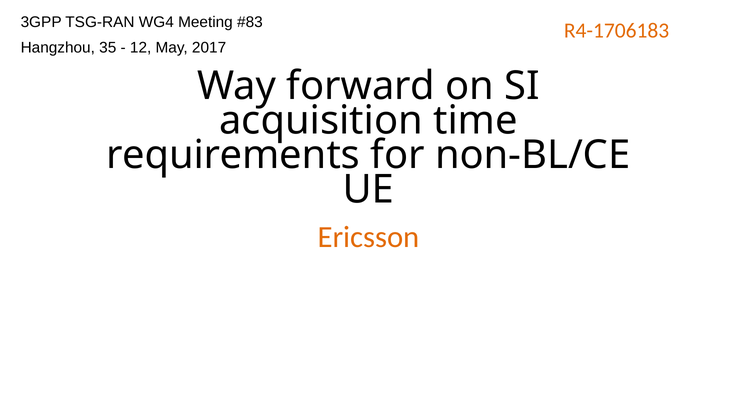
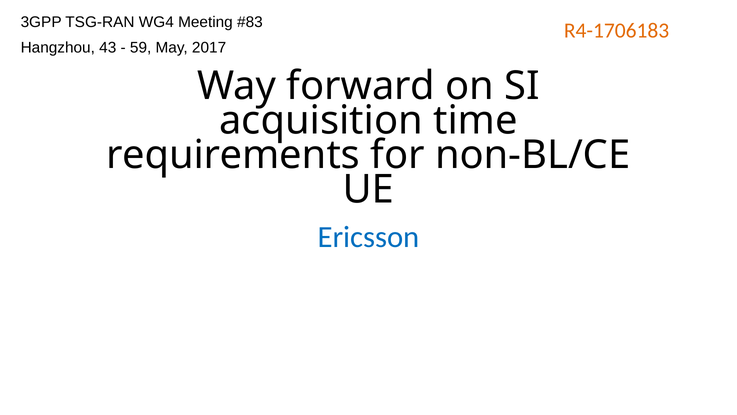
35: 35 -> 43
12: 12 -> 59
Ericsson colour: orange -> blue
